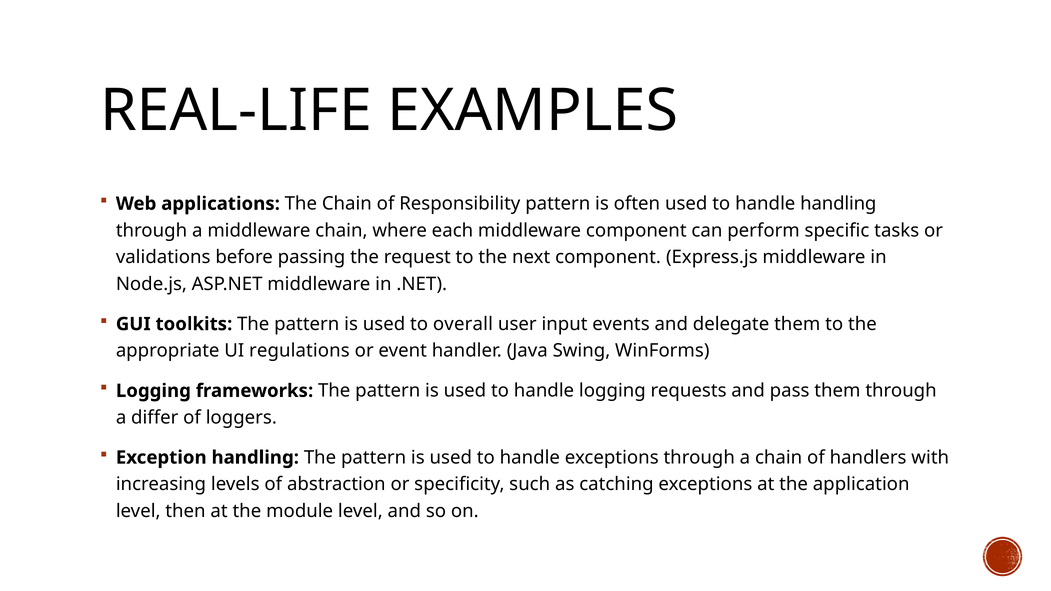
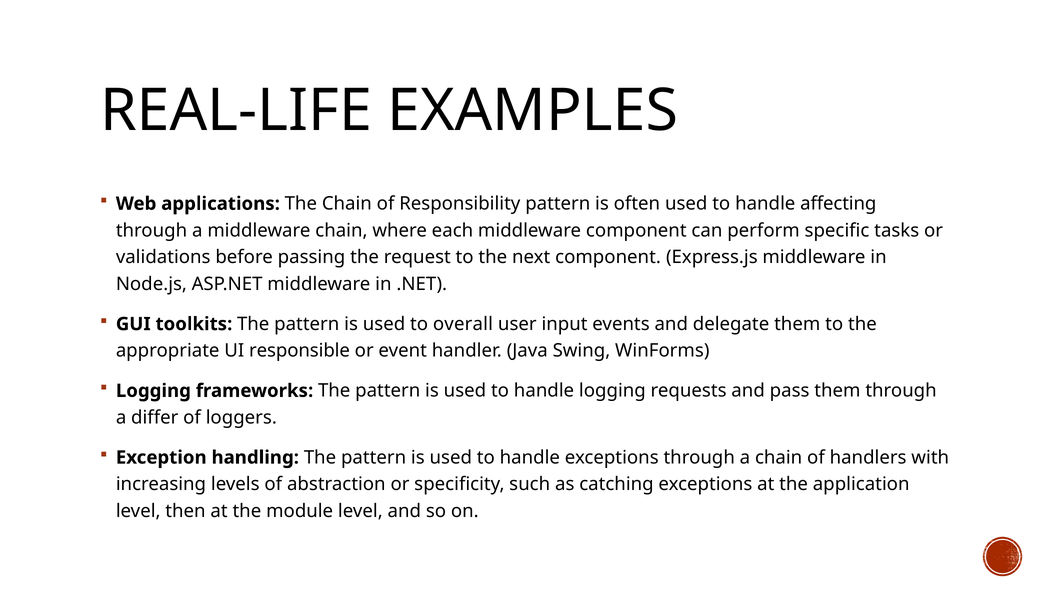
handle handling: handling -> affecting
regulations: regulations -> responsible
